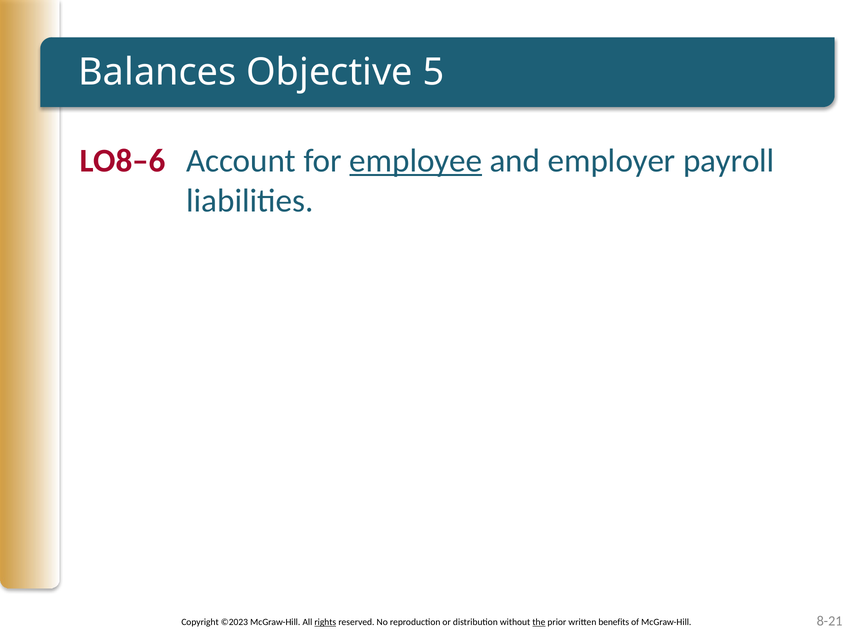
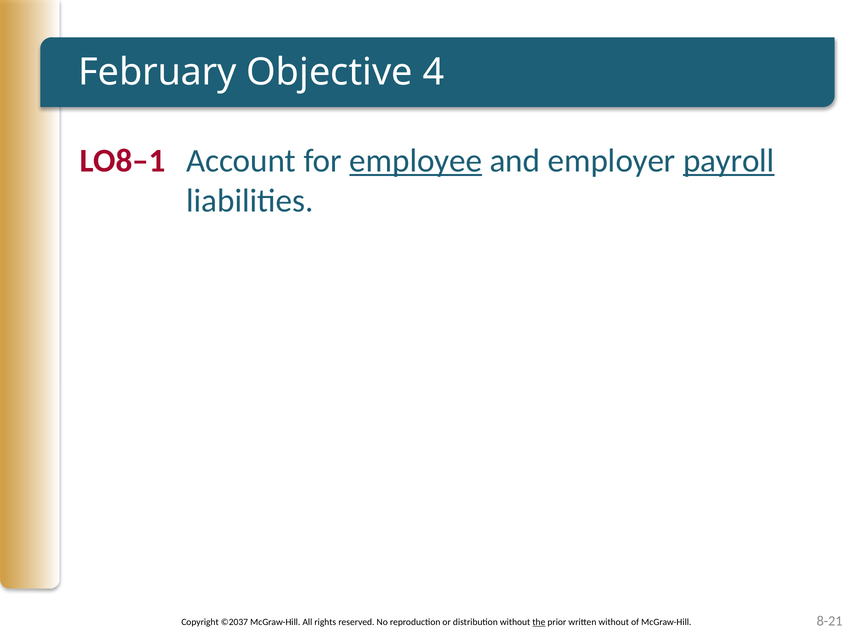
Balances: Balances -> February
5: 5 -> 4
LO8–6: LO8–6 -> LO8–1
payroll underline: none -> present
©2023: ©2023 -> ©2037
rights underline: present -> none
written benefits: benefits -> without
